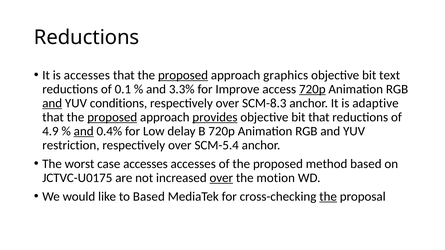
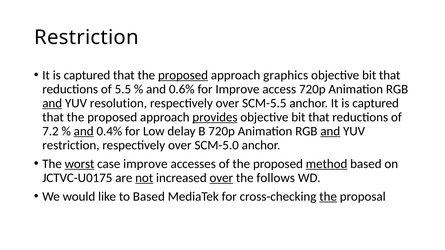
Reductions at (87, 37): Reductions -> Restriction
accesses at (87, 75): accesses -> captured
text at (390, 75): text -> that
0.1: 0.1 -> 5.5
3.3%: 3.3% -> 0.6%
720p at (312, 89) underline: present -> none
conditions: conditions -> resolution
SCM-8.3: SCM-8.3 -> SCM-5.5
anchor It is adaptive: adaptive -> captured
proposed at (112, 117) underline: present -> none
4.9: 4.9 -> 7.2
and at (330, 131) underline: none -> present
SCM-5.4: SCM-5.4 -> SCM-5.0
worst underline: none -> present
case accesses: accesses -> improve
method underline: none -> present
not underline: none -> present
motion: motion -> follows
